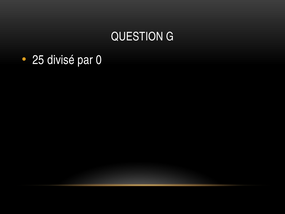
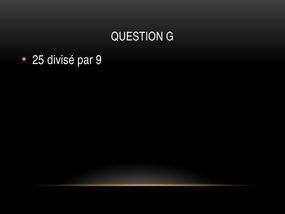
0: 0 -> 9
